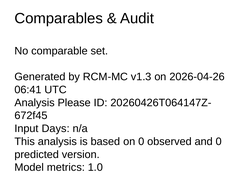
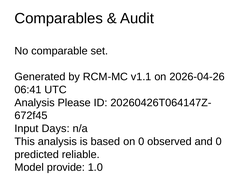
v1.3: v1.3 -> v1.1
version: version -> reliable
metrics: metrics -> provide
